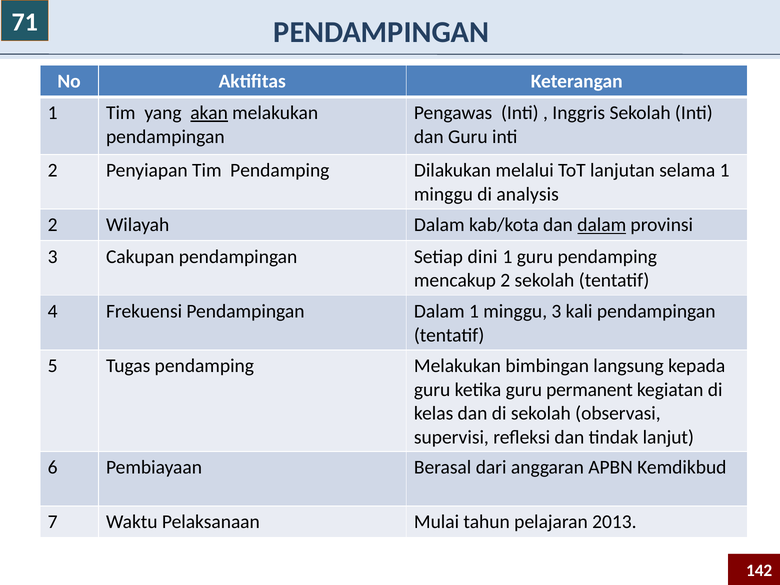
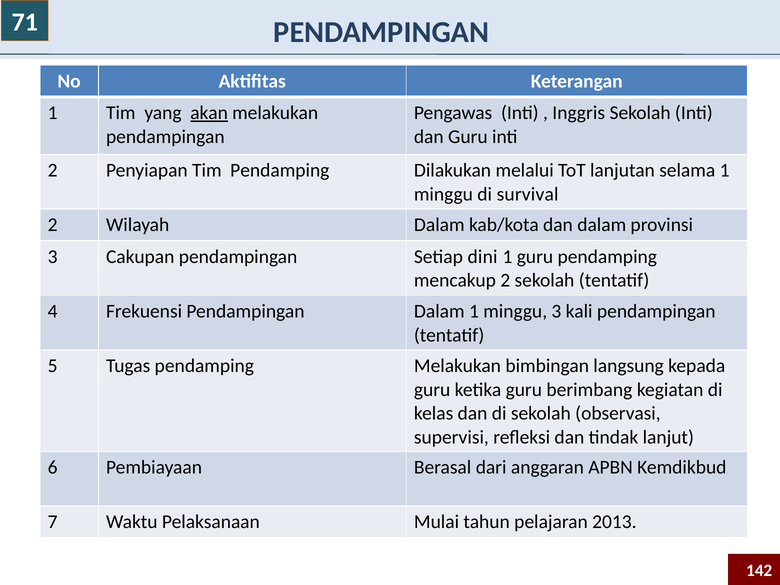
analysis: analysis -> survival
dalam at (602, 225) underline: present -> none
permanent: permanent -> berimbang
